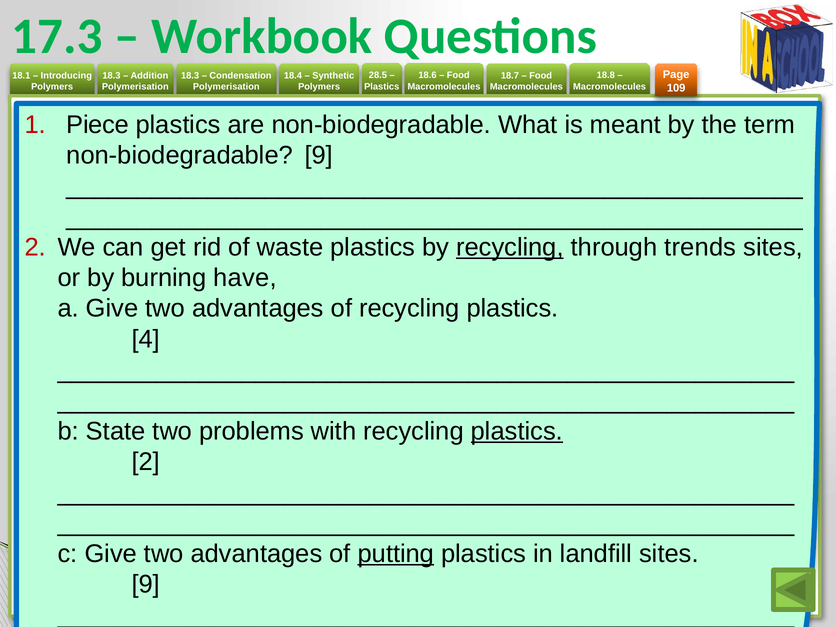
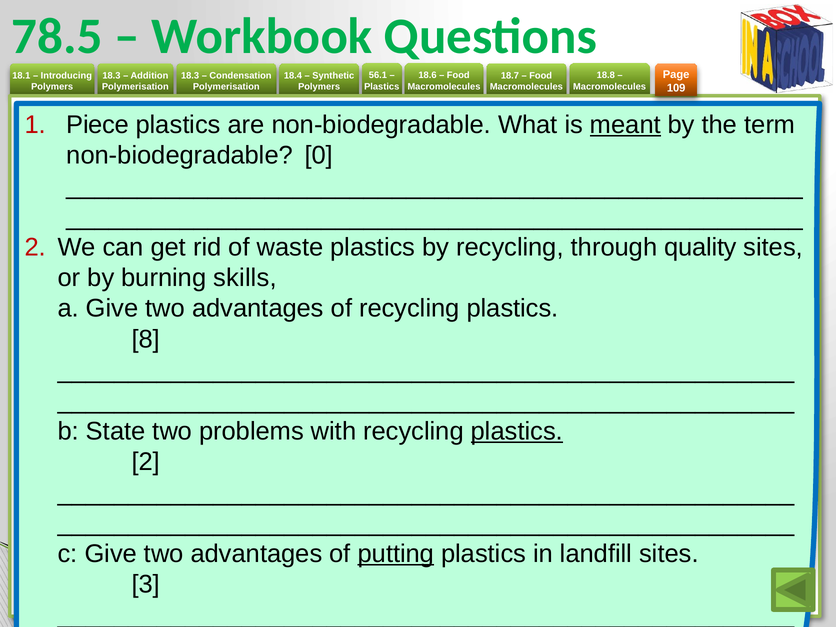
17.3: 17.3 -> 78.5
28.5: 28.5 -> 56.1
meant underline: none -> present
non-biodegradable 9: 9 -> 0
recycling at (510, 247) underline: present -> none
trends: trends -> quality
have: have -> skills
4: 4 -> 8
9 at (146, 584): 9 -> 3
